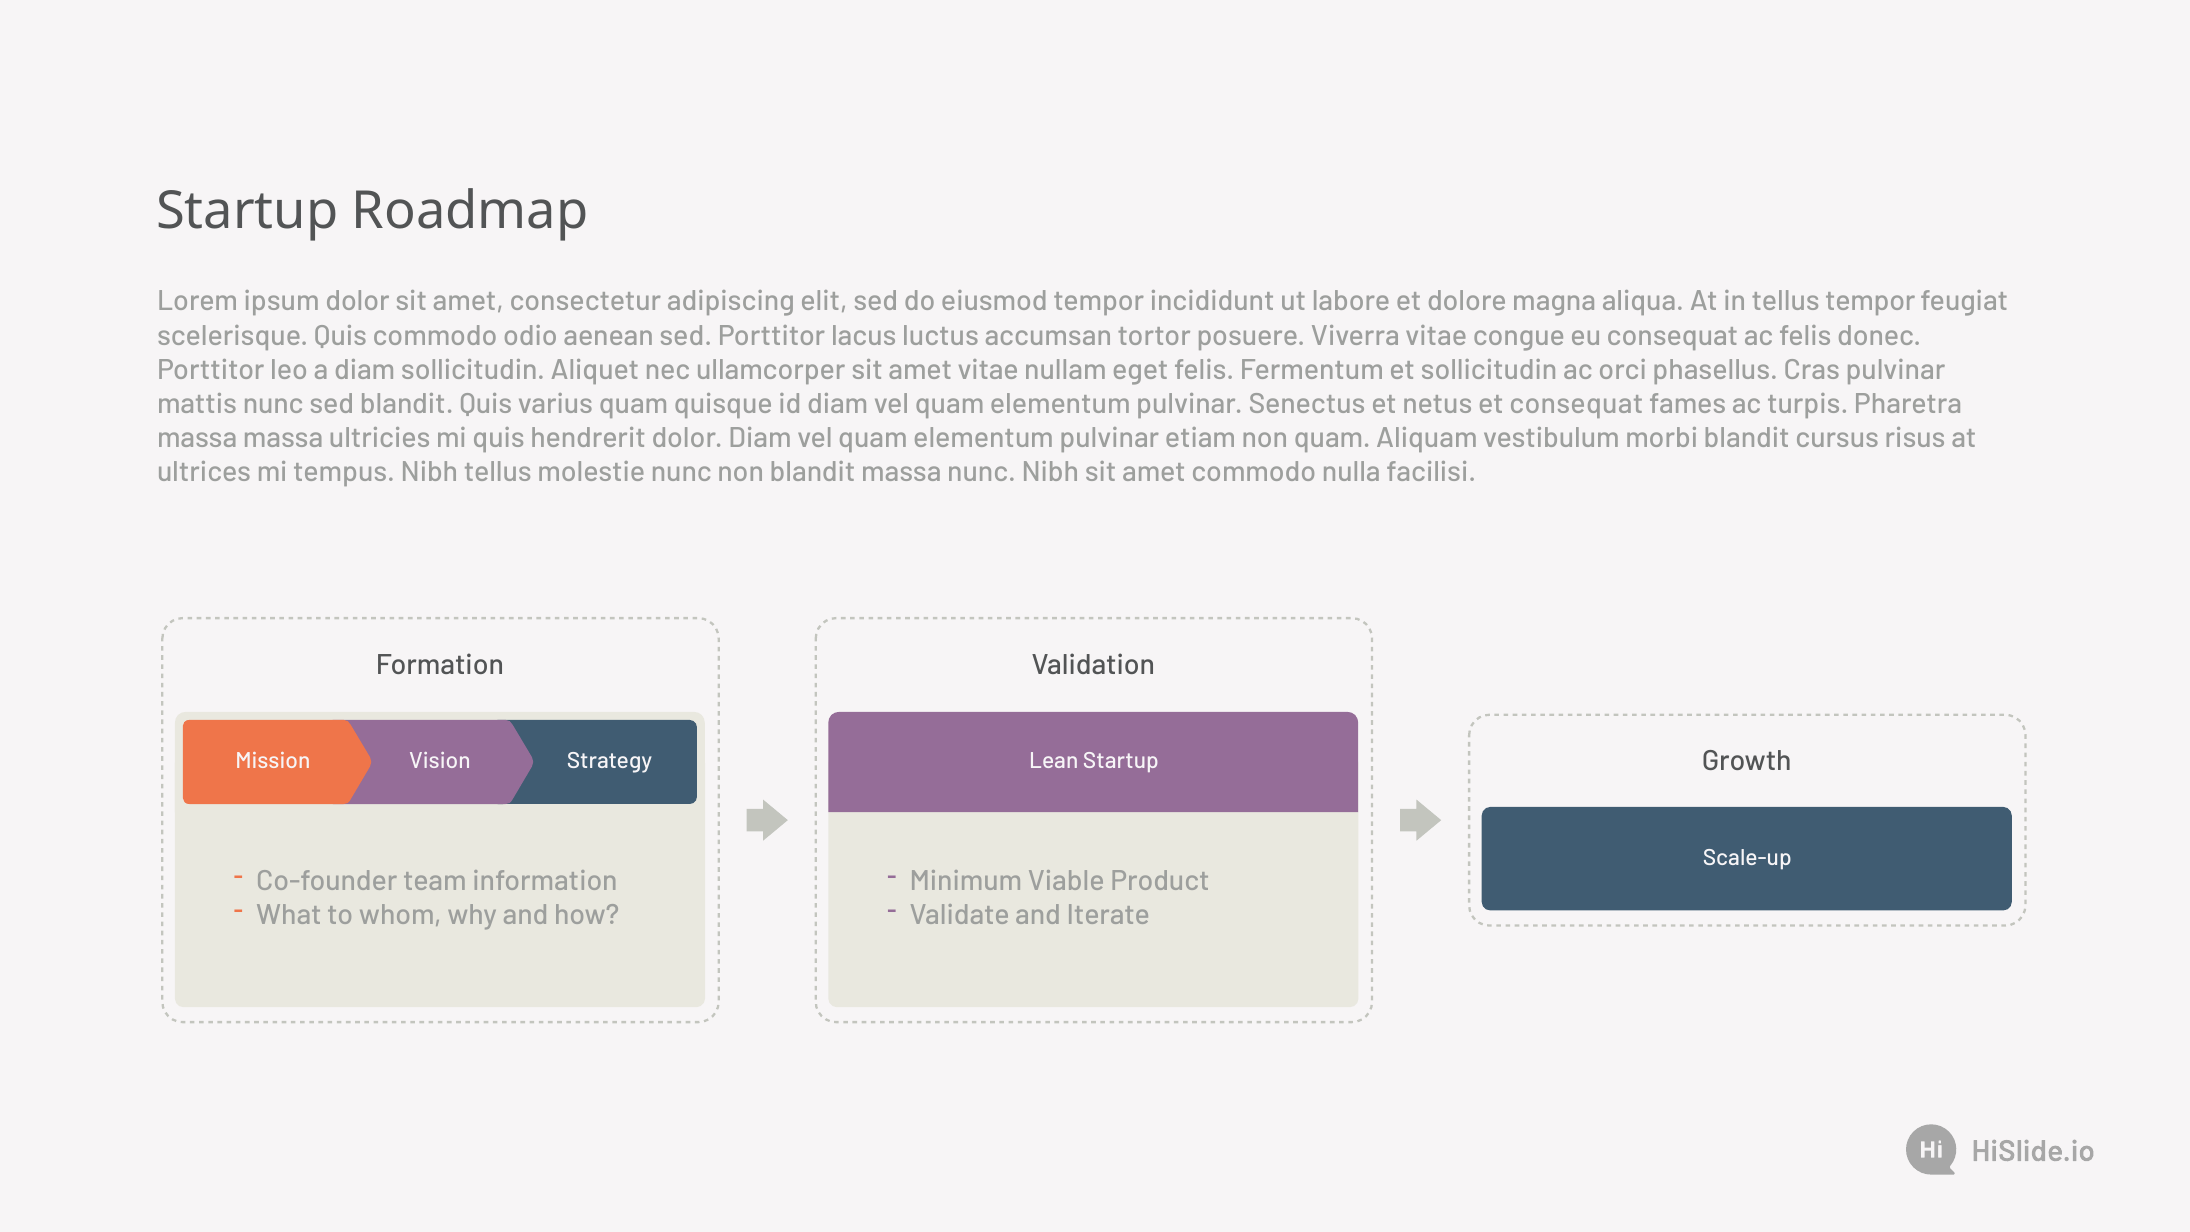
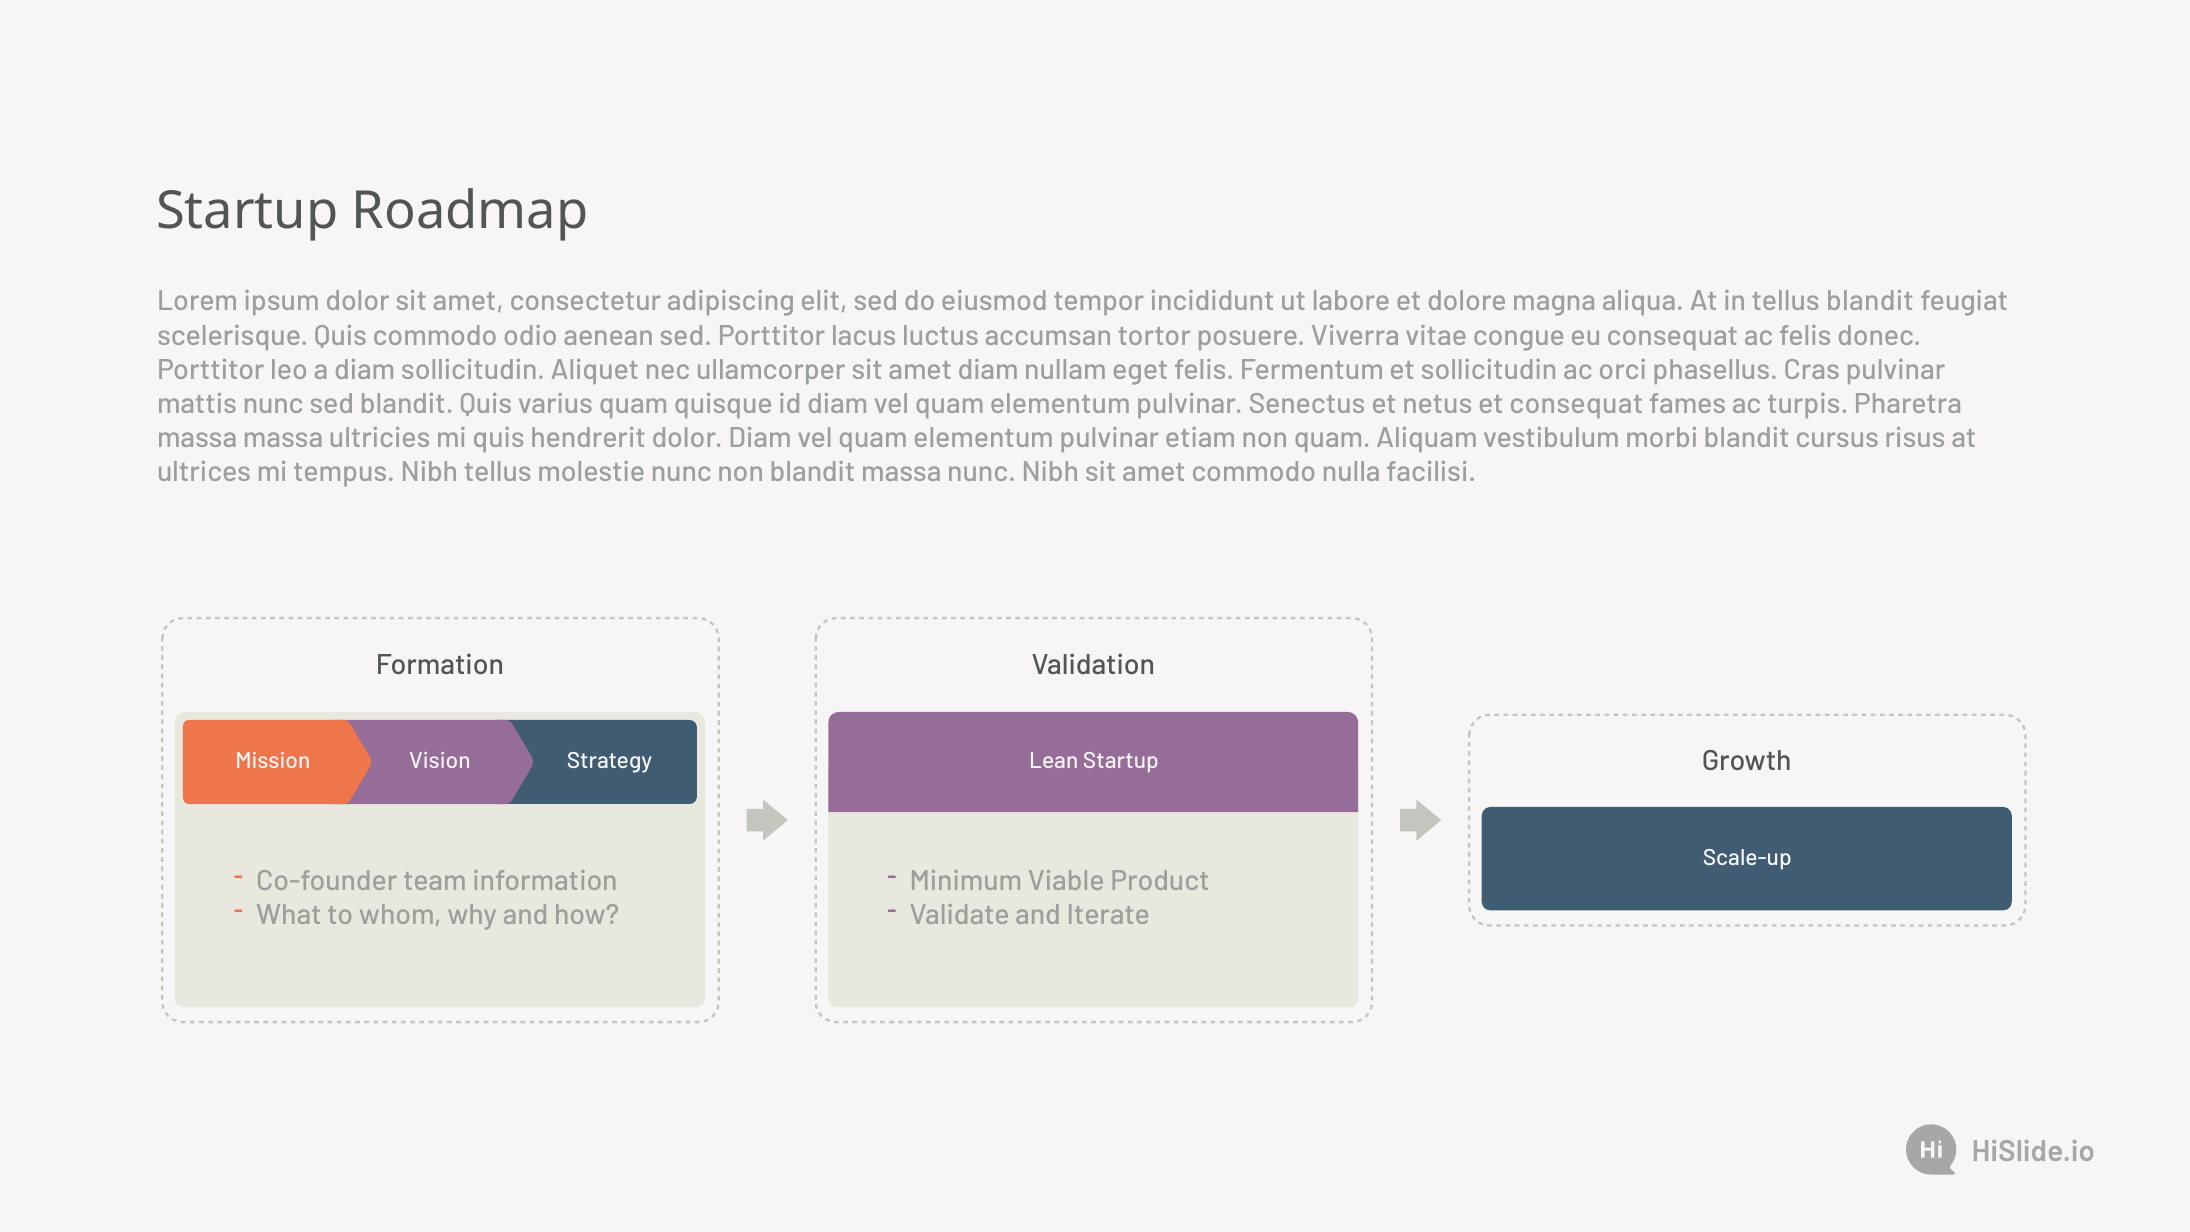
tellus tempor: tempor -> blandit
amet vitae: vitae -> diam
